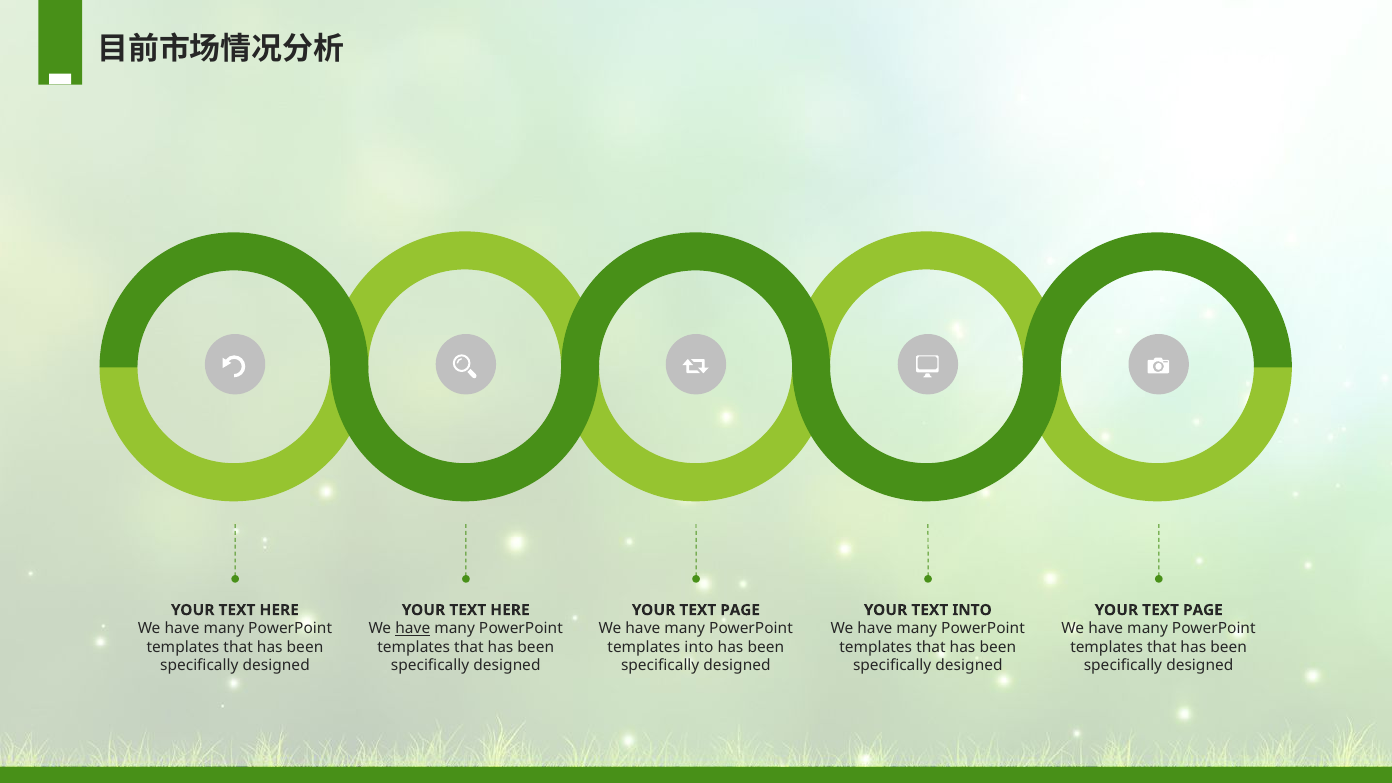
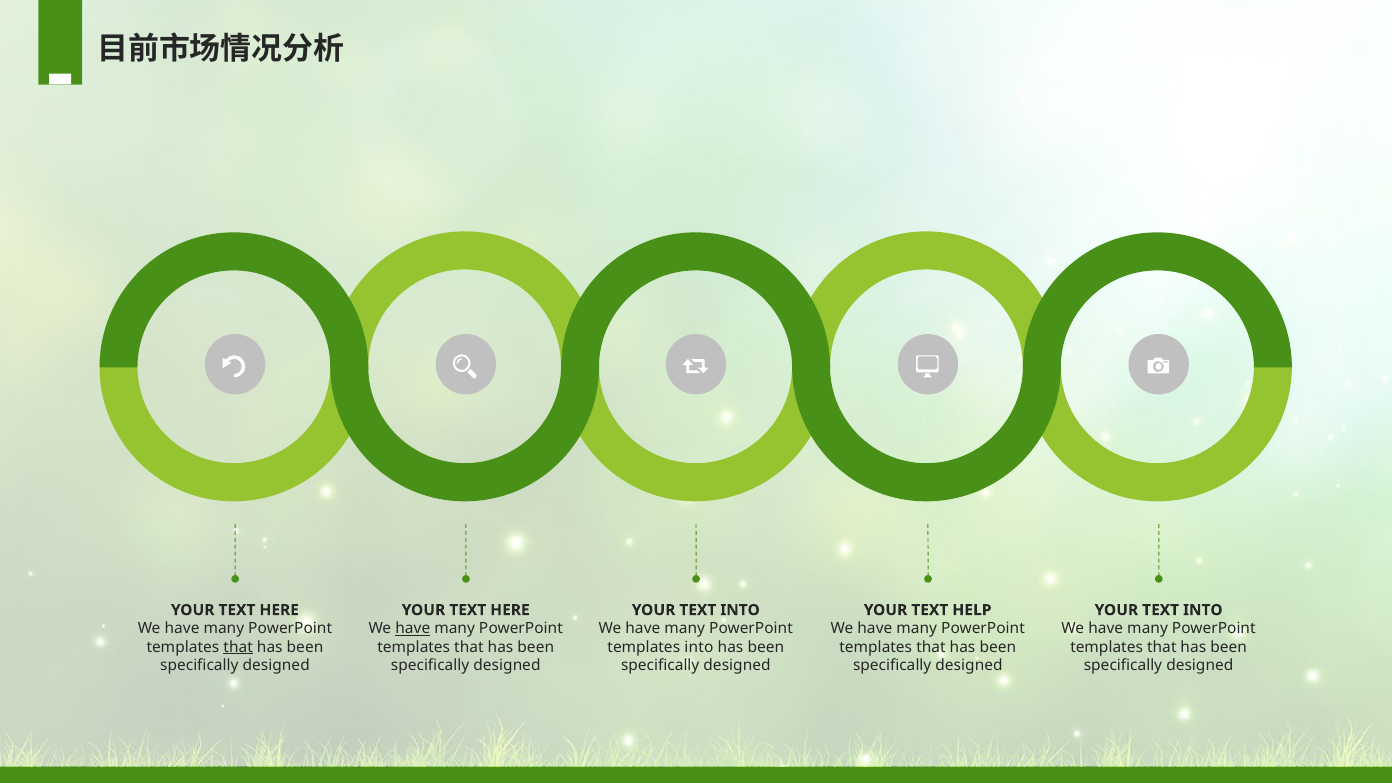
PAGE at (740, 610): PAGE -> INTO
TEXT INTO: INTO -> HELP
PAGE at (1203, 610): PAGE -> INTO
that at (238, 647) underline: none -> present
